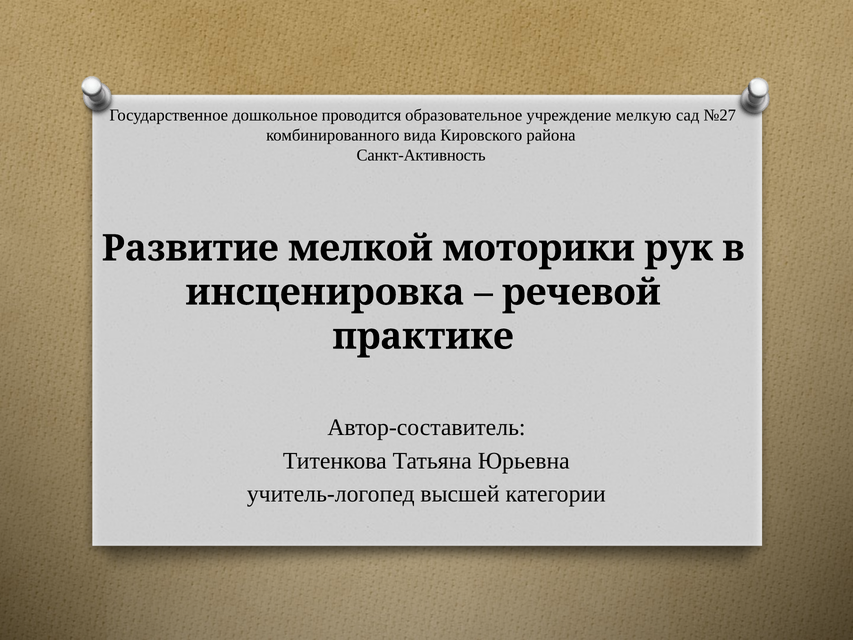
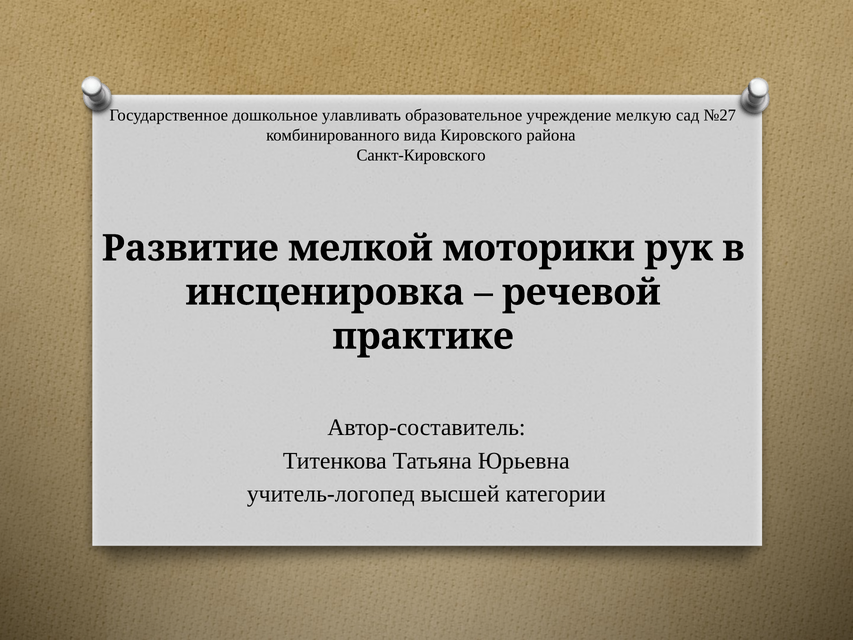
проводится: проводится -> улавливать
Санкт-Активность: Санкт-Активность -> Санкт-Кировского
